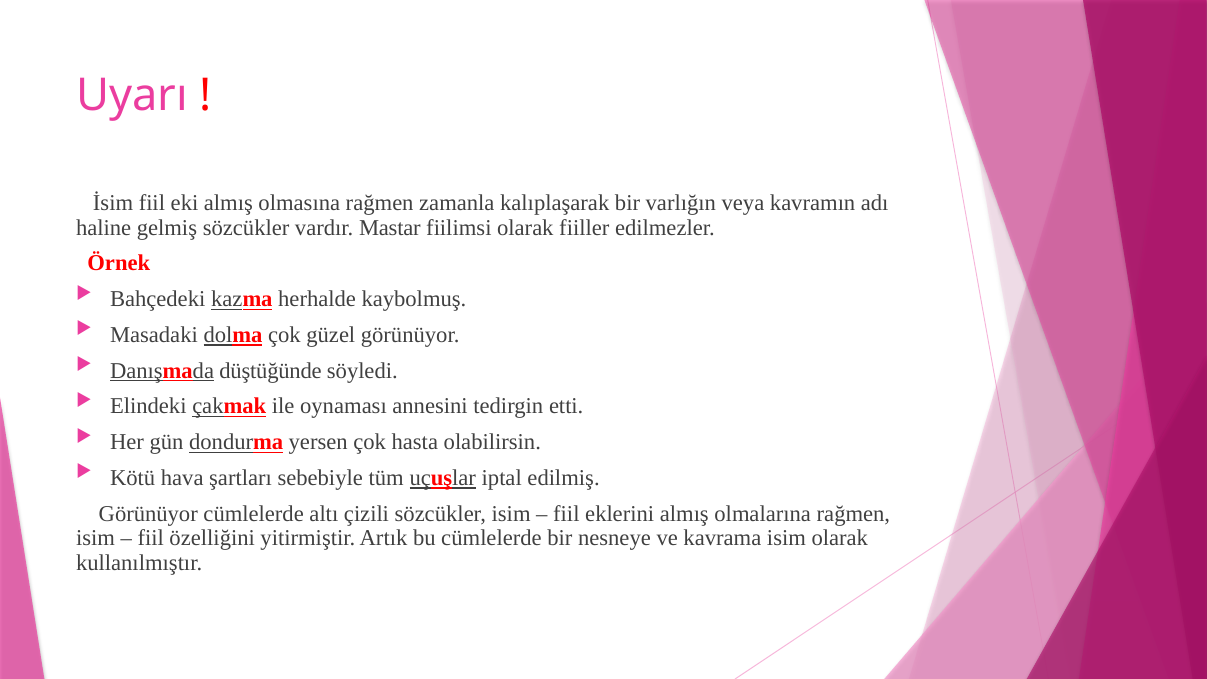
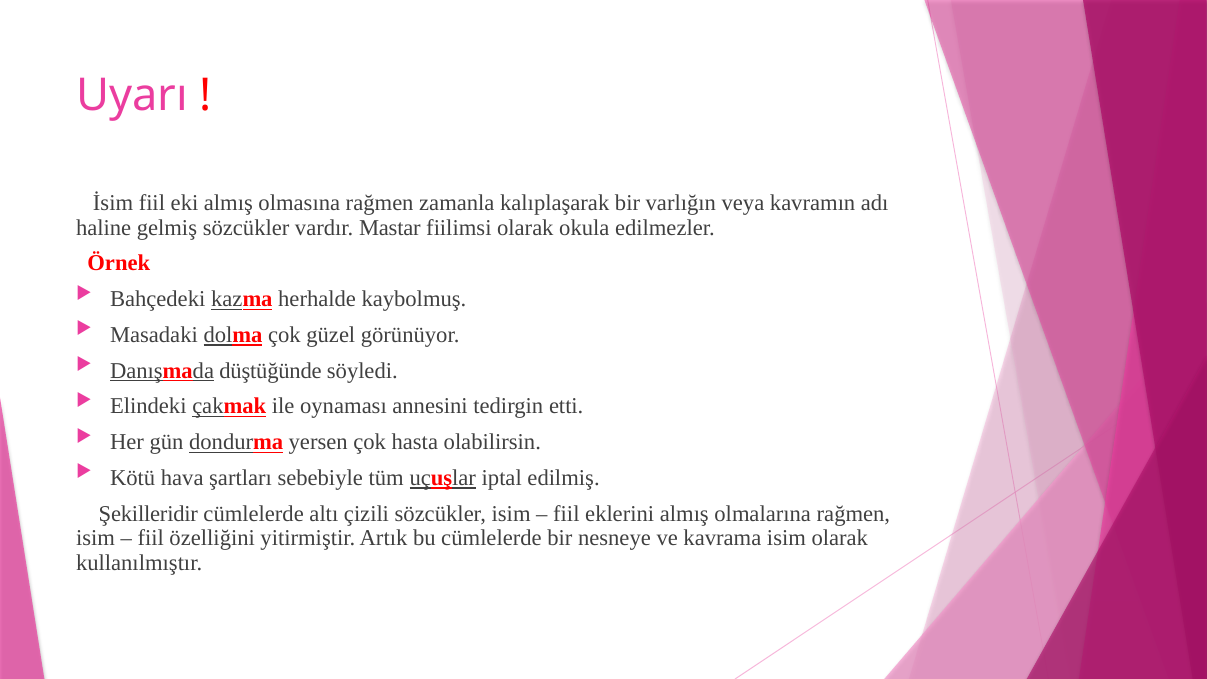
fiiller: fiiller -> okula
Görünüyor at (148, 514): Görünüyor -> Şekilleridir
